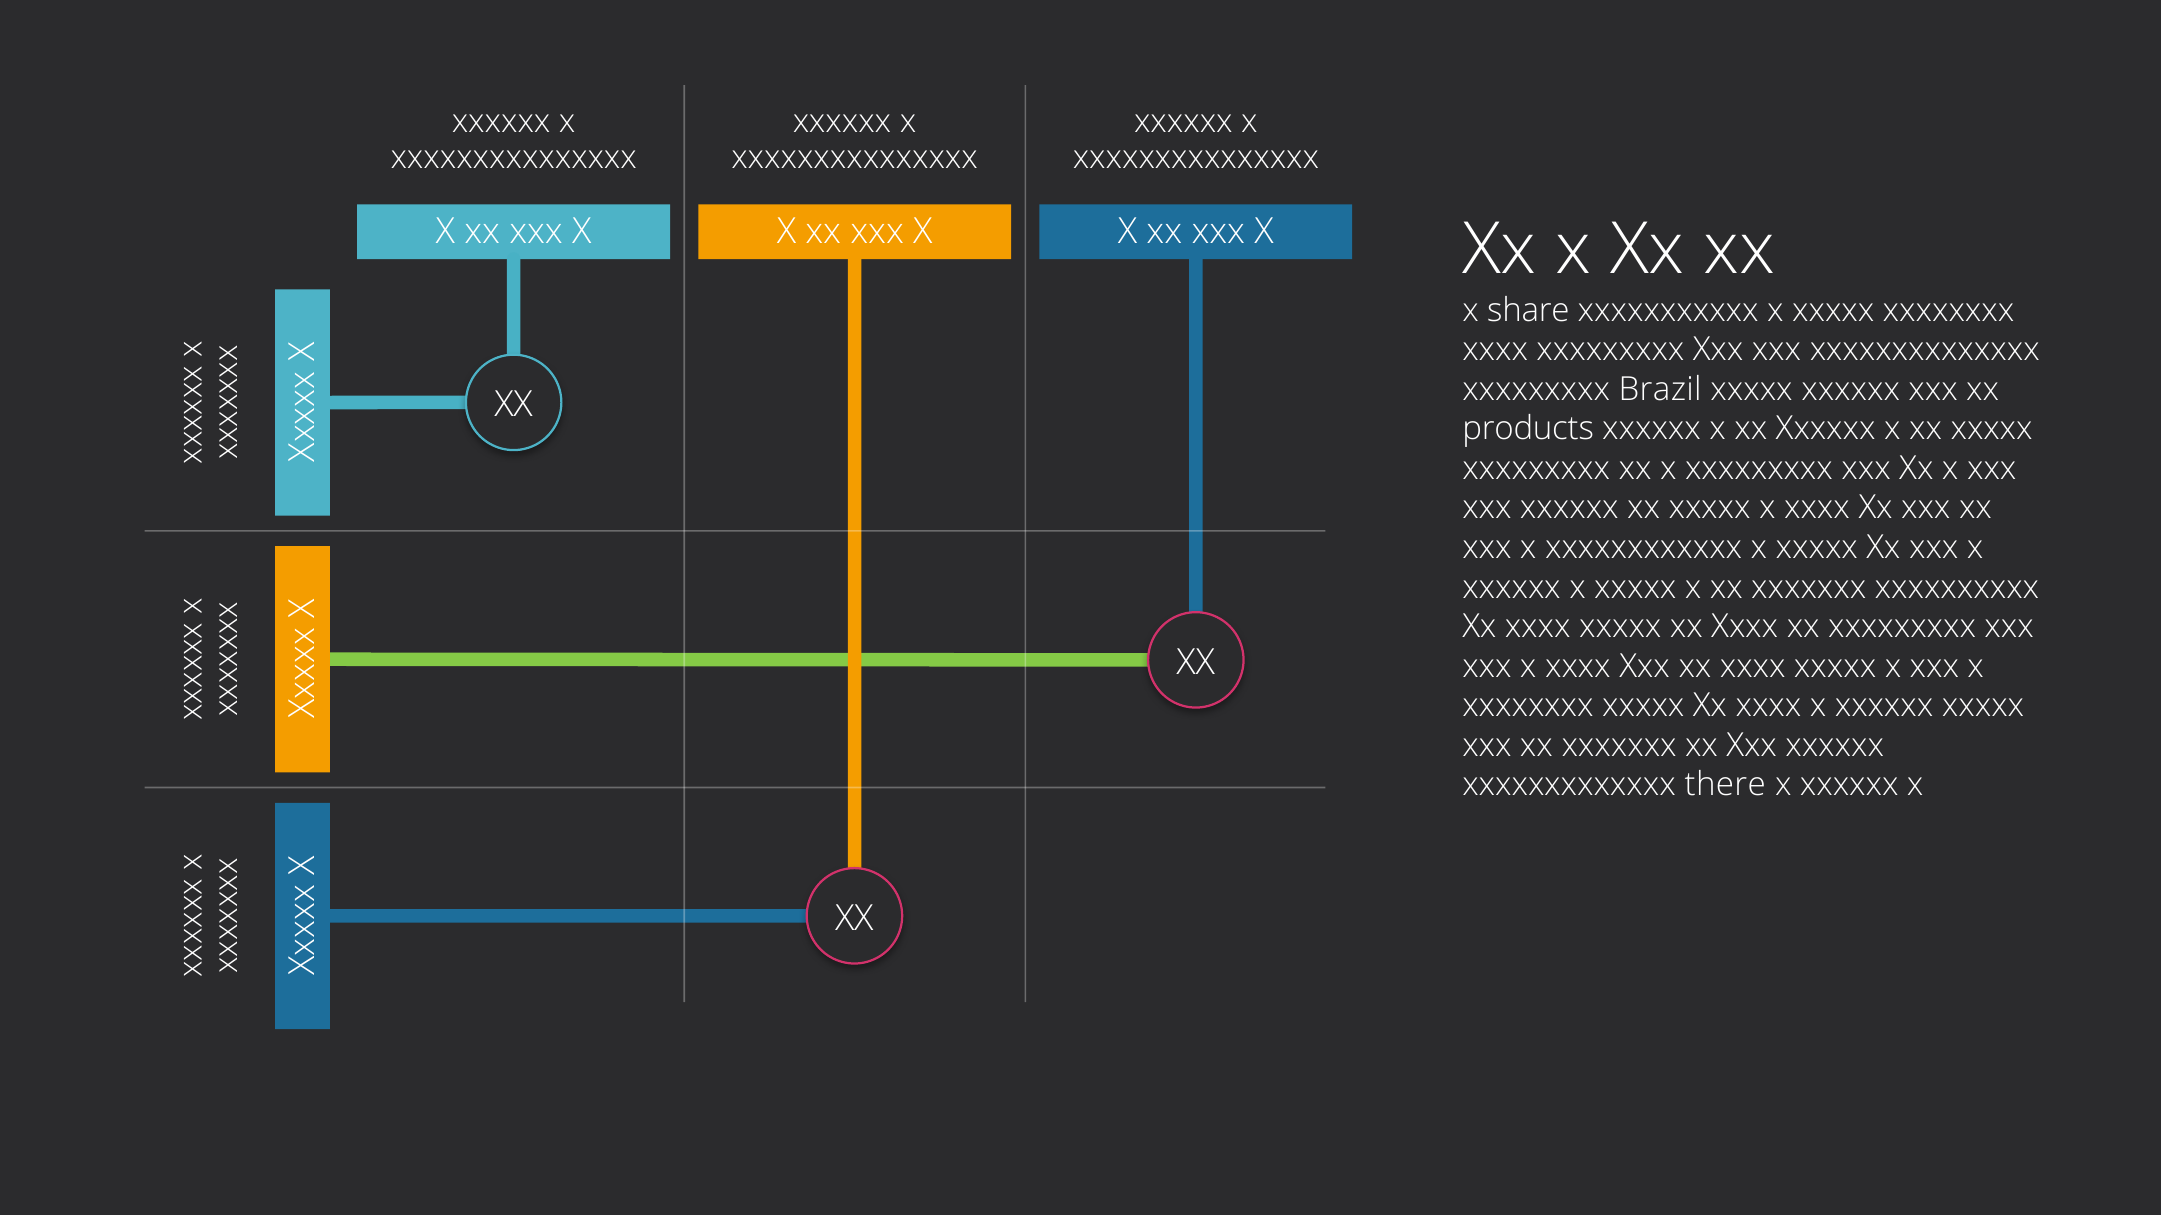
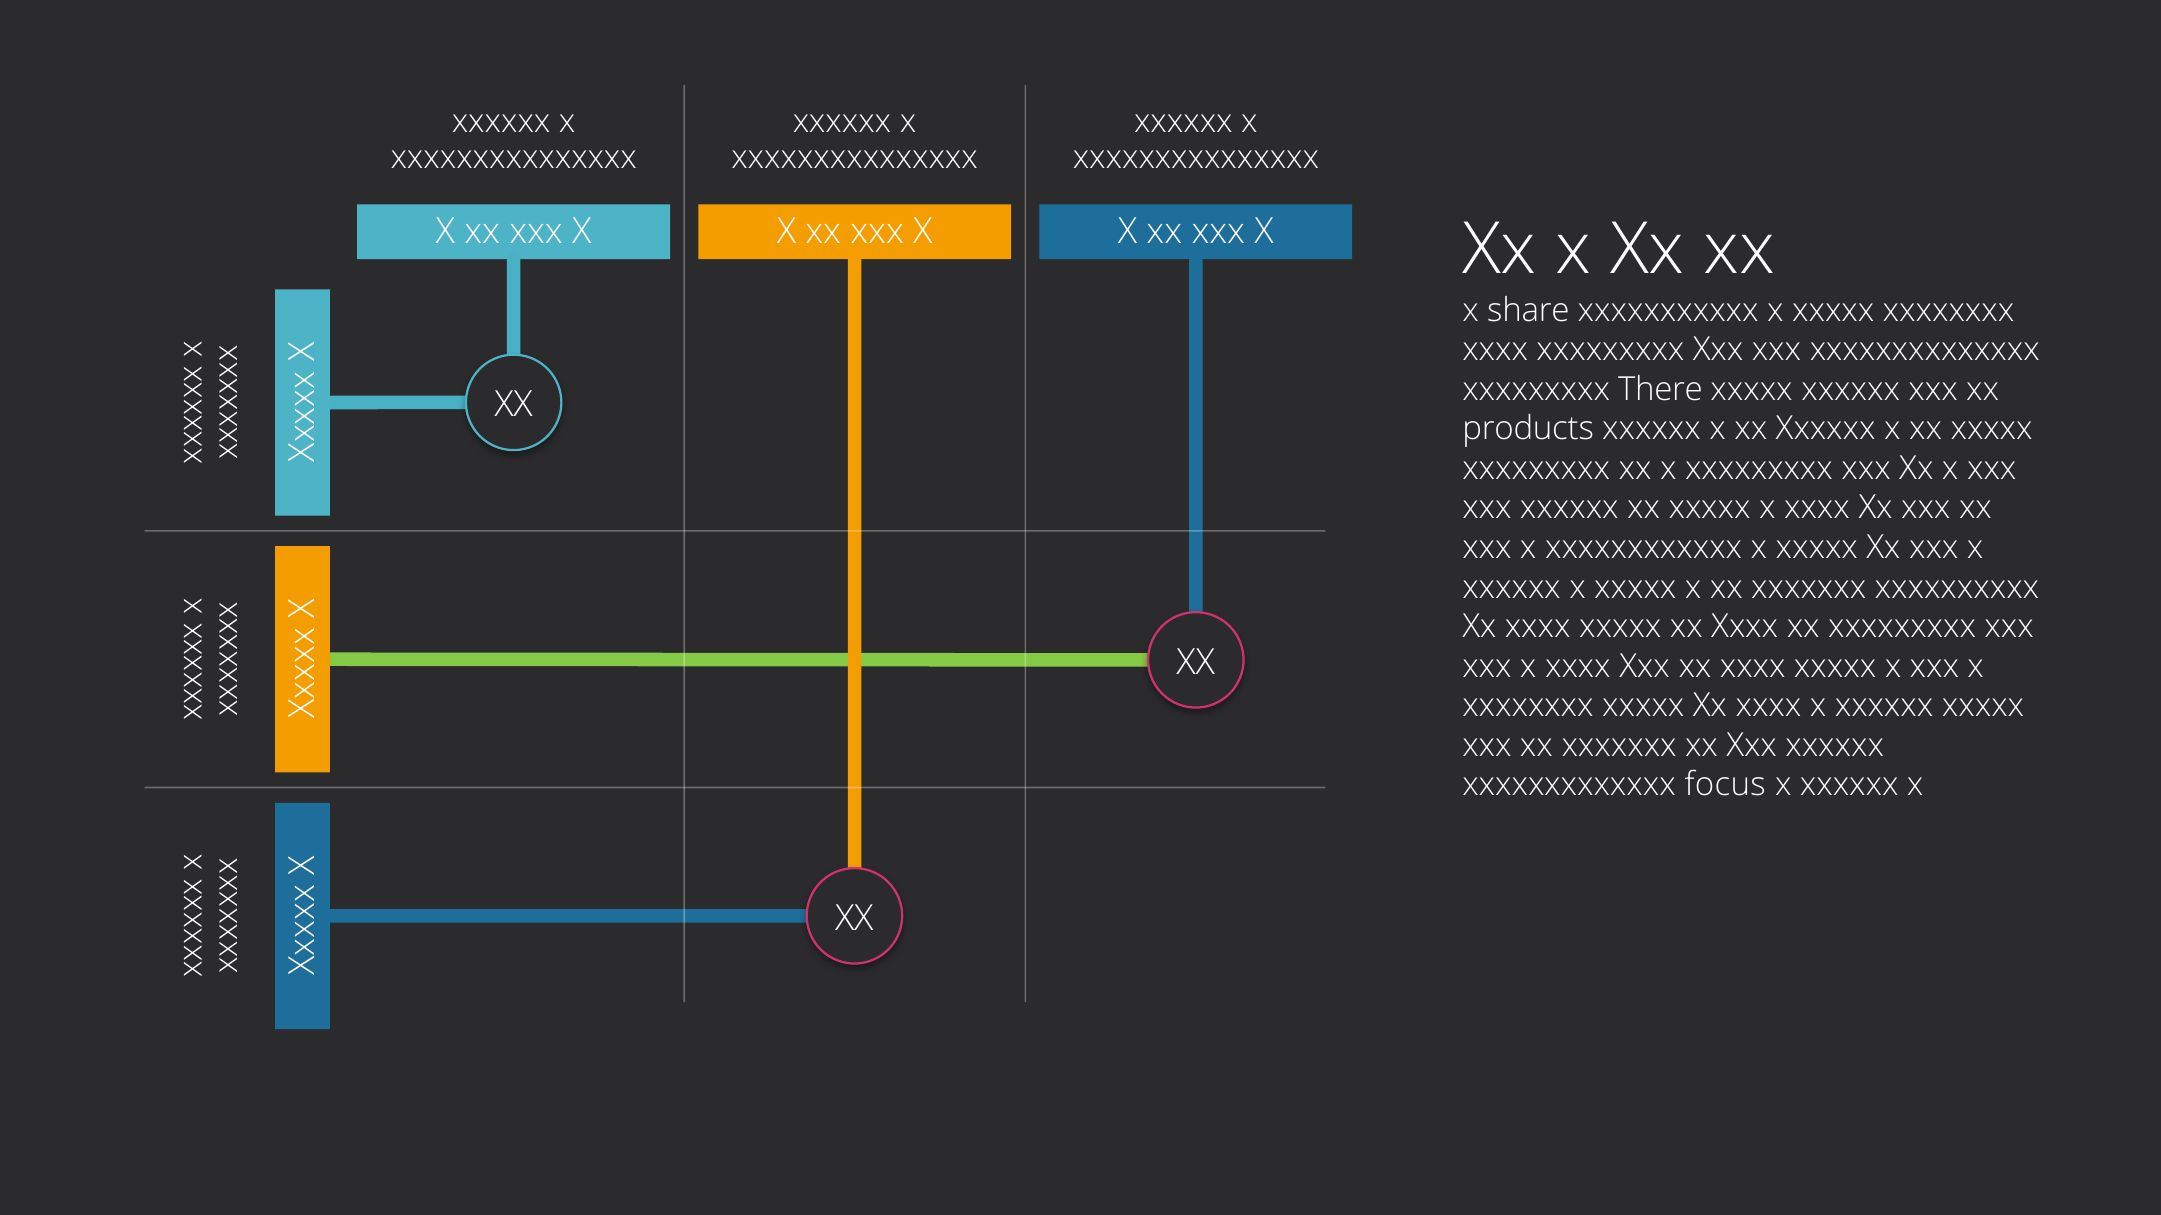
Brazil: Brazil -> There
there: there -> focus
